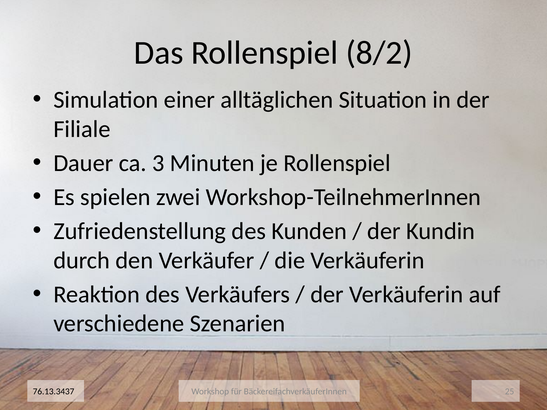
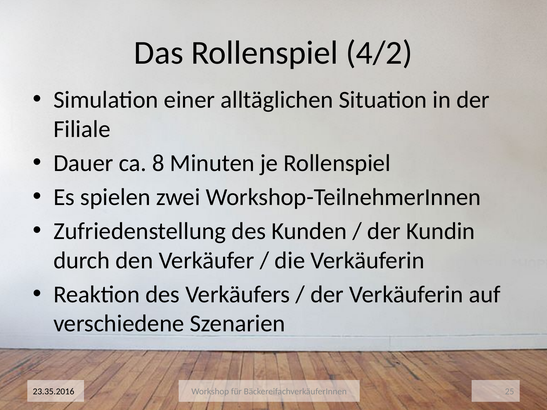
8/2: 8/2 -> 4/2
3: 3 -> 8
76.13.3437: 76.13.3437 -> 23.35.2016
